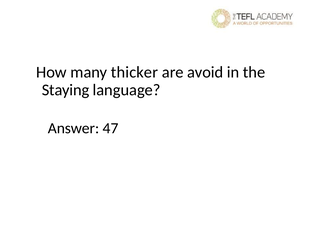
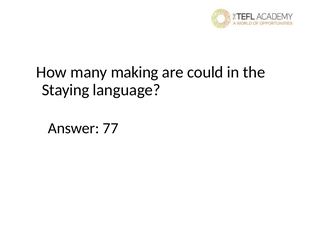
thicker: thicker -> making
avoid: avoid -> could
47: 47 -> 77
